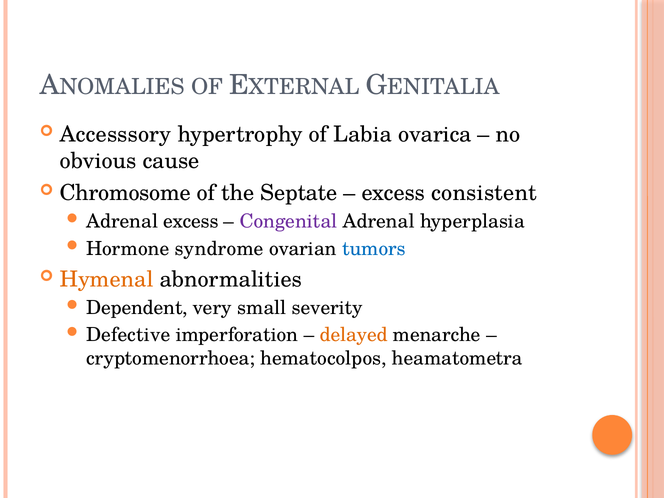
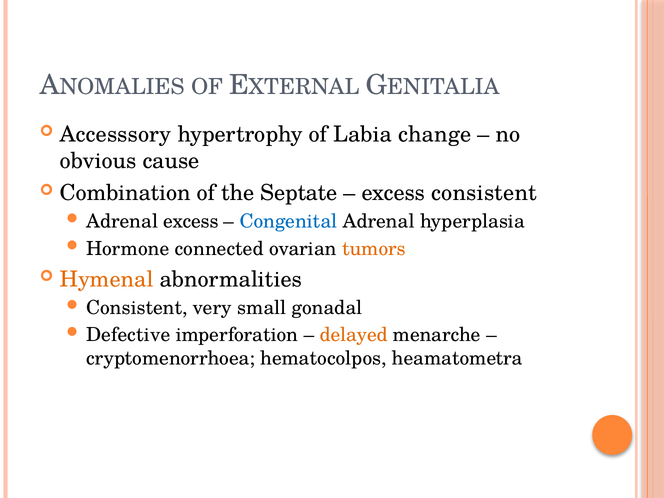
ovarica: ovarica -> change
Chromosome: Chromosome -> Combination
Congenital colour: purple -> blue
syndrome: syndrome -> connected
tumors colour: blue -> orange
Dependent at (137, 308): Dependent -> Consistent
severity: severity -> gonadal
